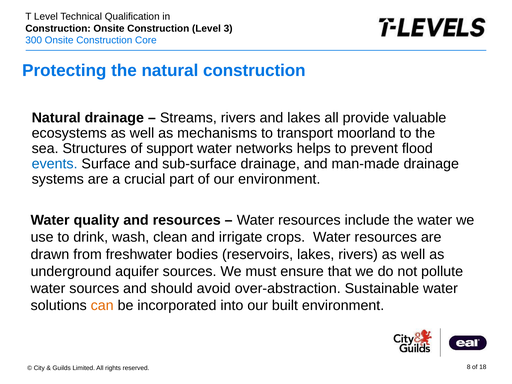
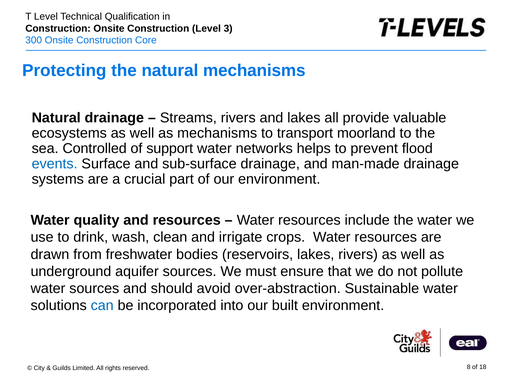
natural construction: construction -> mechanisms
Structures: Structures -> Controlled
can colour: orange -> blue
